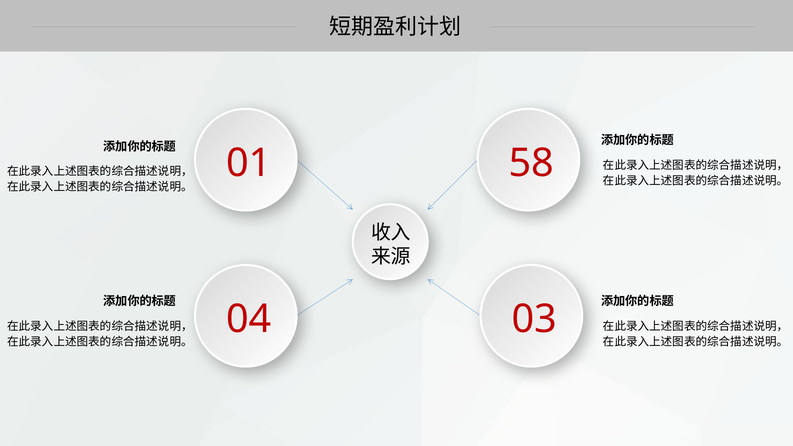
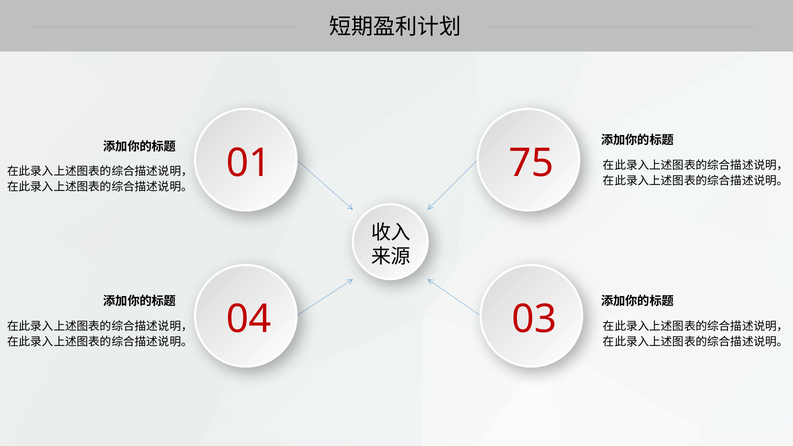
58: 58 -> 75
